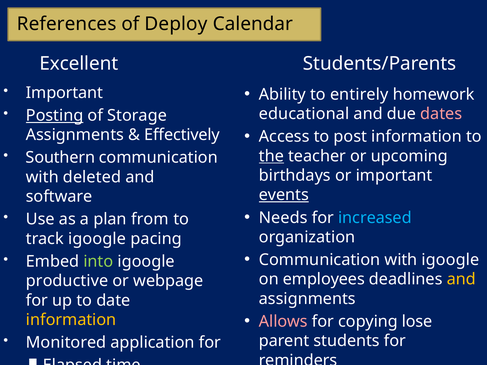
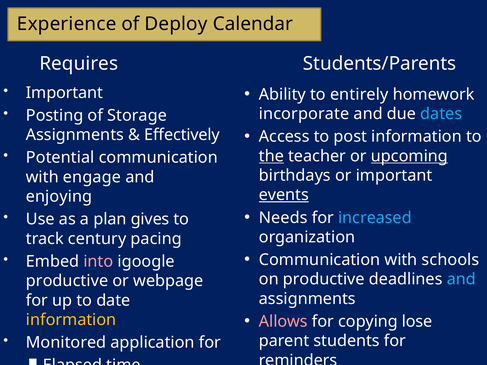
References: References -> Experience
Excellent: Excellent -> Requires
educational: educational -> incorporate
dates colour: pink -> light blue
Posting underline: present -> none
upcoming underline: none -> present
Southern: Southern -> Potential
deleted: deleted -> engage
software: software -> enjoying
from: from -> gives
track igoogle: igoogle -> century
with igoogle: igoogle -> schools
into colour: light green -> pink
on employees: employees -> productive
and at (461, 279) colour: yellow -> light blue
